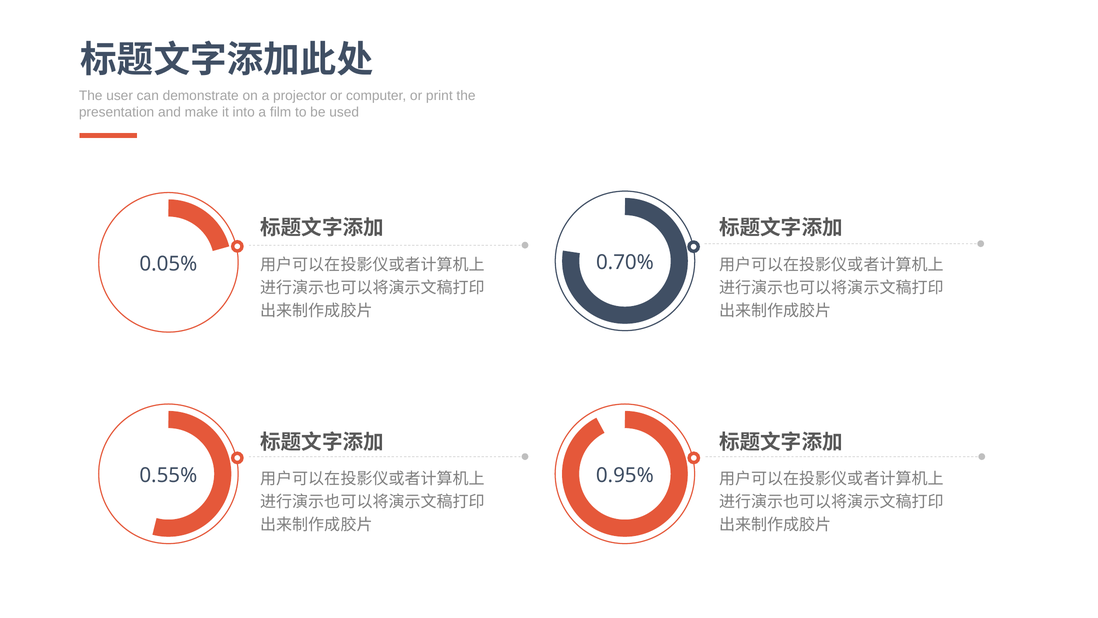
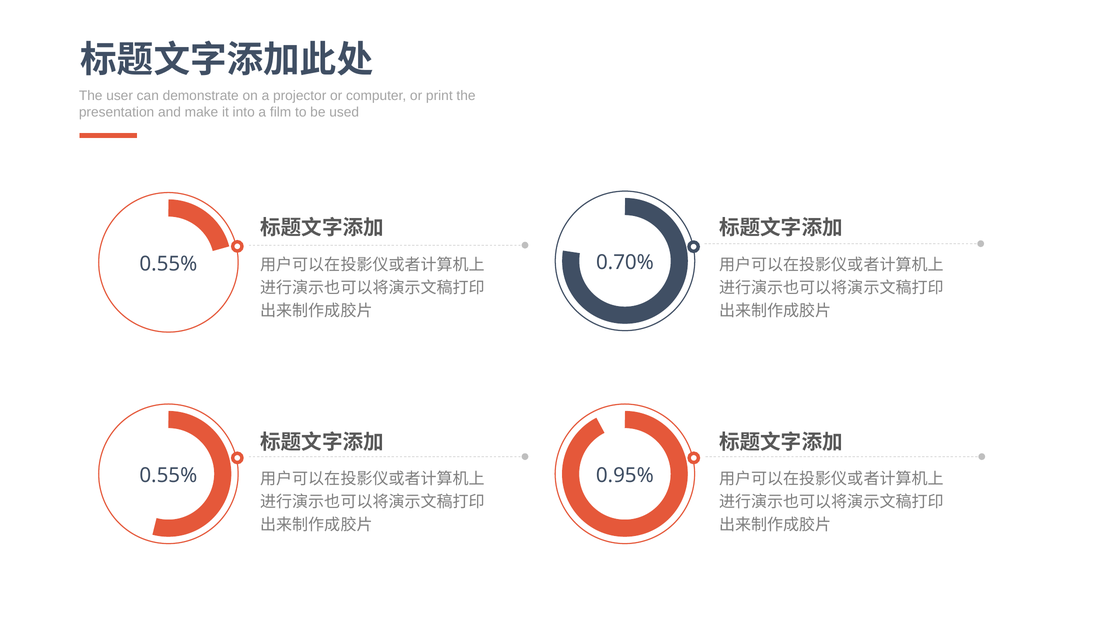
0.05% at (168, 264): 0.05% -> 0.55%
